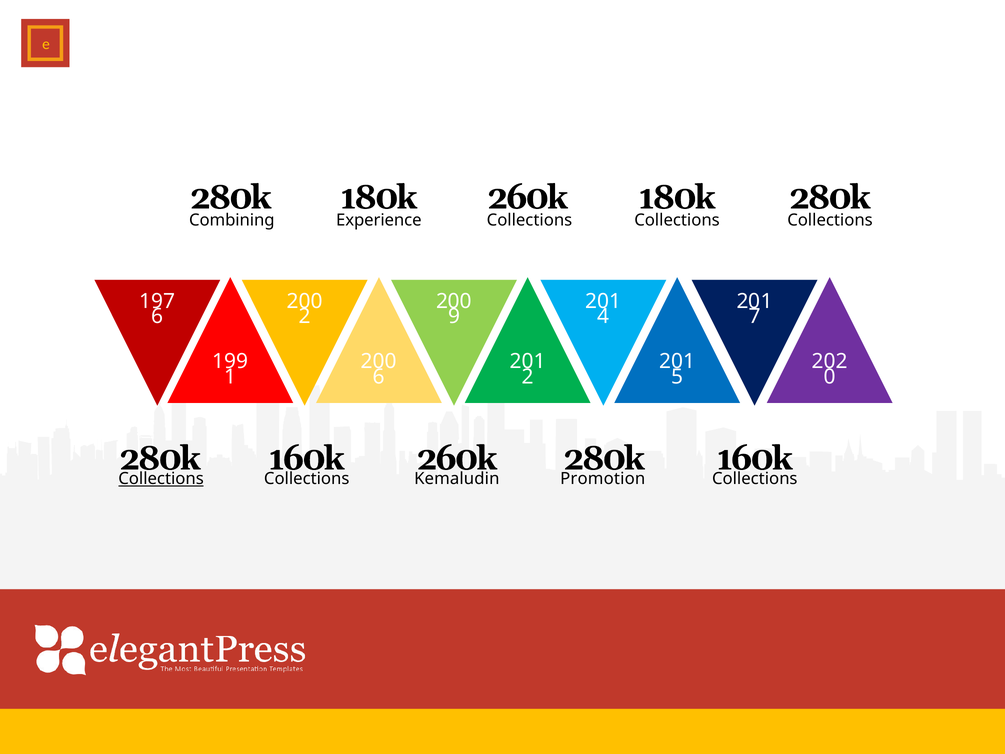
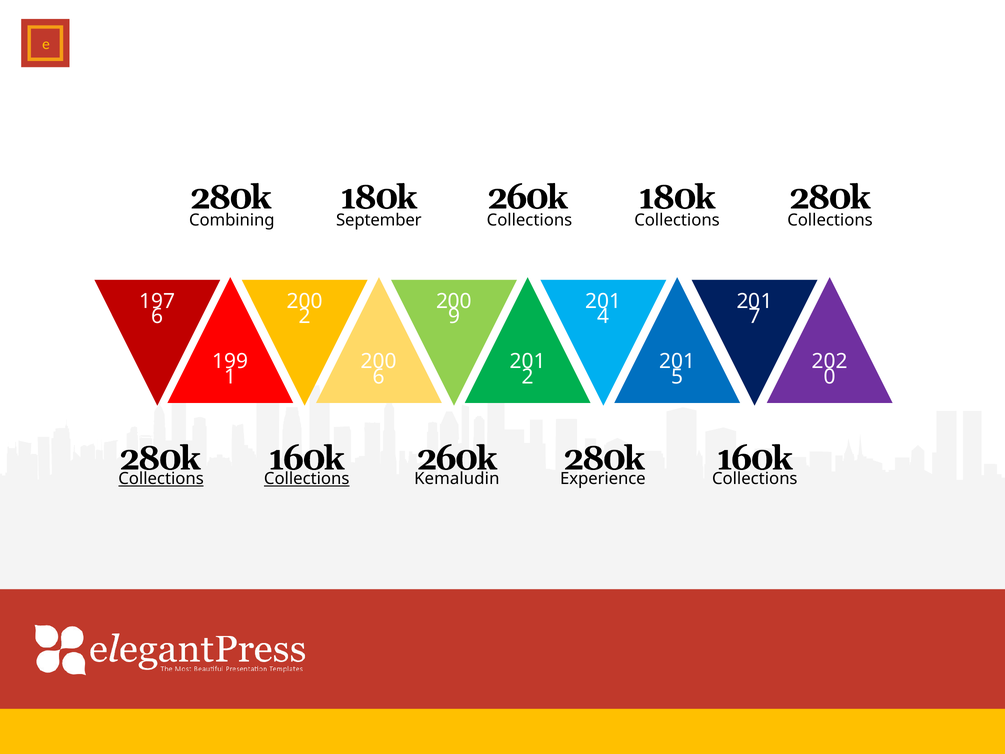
Experience: Experience -> September
Collections at (307, 479) underline: none -> present
Promotion: Promotion -> Experience
